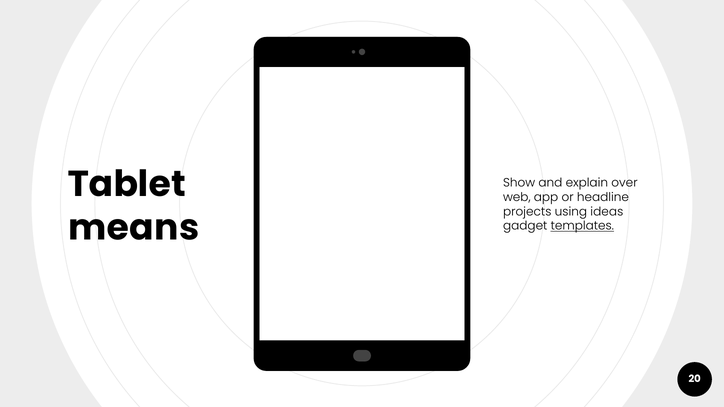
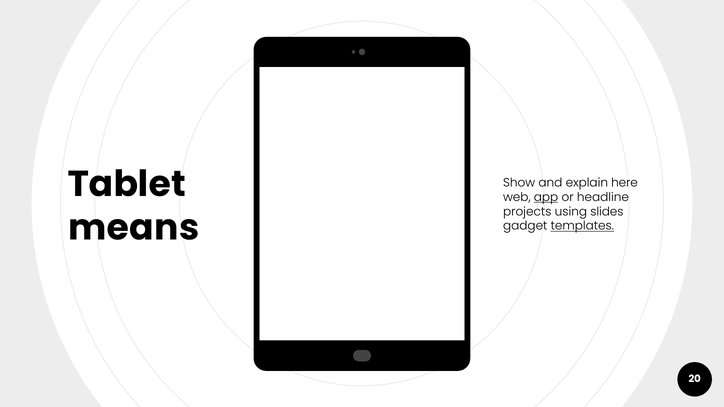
over: over -> here
app underline: none -> present
ideas: ideas -> slides
